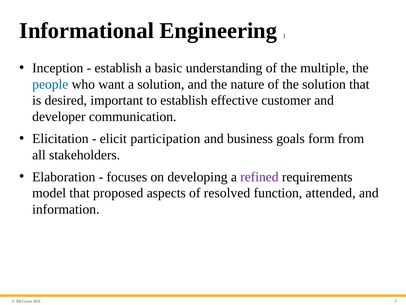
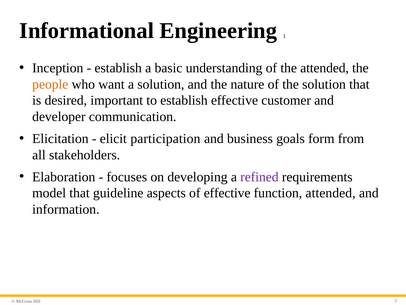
the multiple: multiple -> attended
people colour: blue -> orange
proposed: proposed -> guideline
of resolved: resolved -> effective
